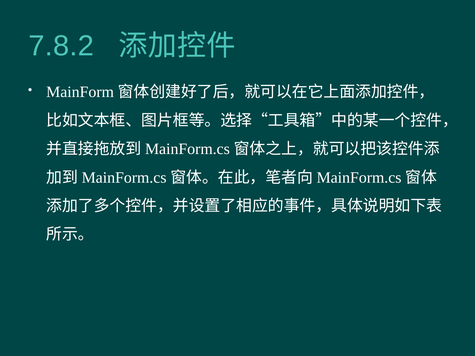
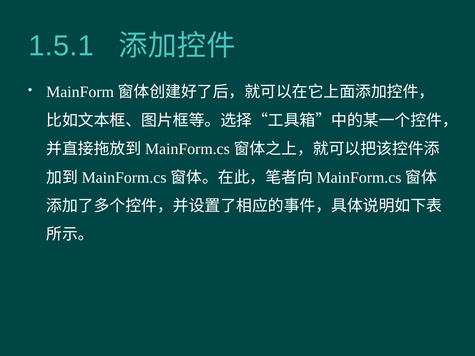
7.8.2: 7.8.2 -> 1.5.1
